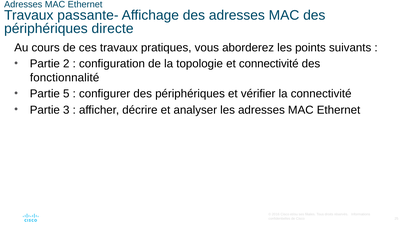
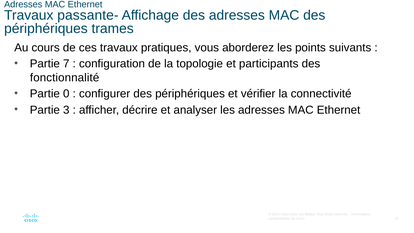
directe: directe -> trames
2: 2 -> 7
et connectivité: connectivité -> participants
5: 5 -> 0
